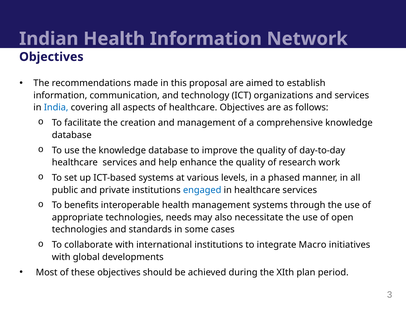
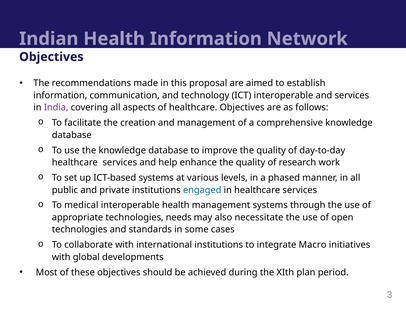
ICT organizations: organizations -> interoperable
India colour: blue -> purple
benefits: benefits -> medical
